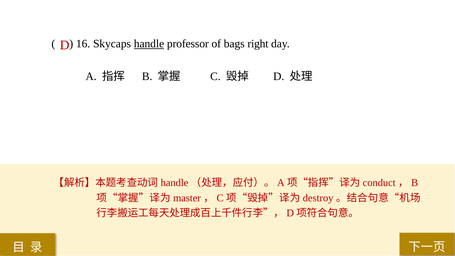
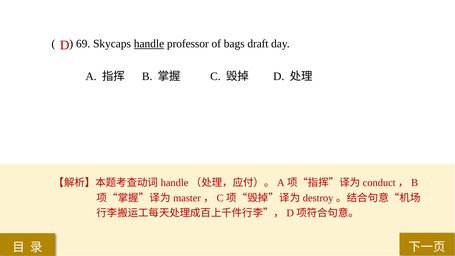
16: 16 -> 69
right: right -> draft
